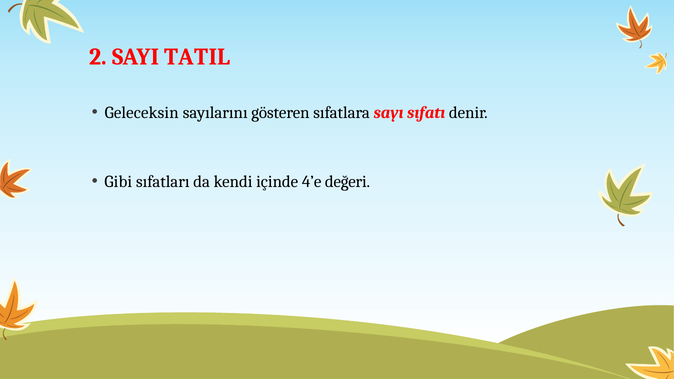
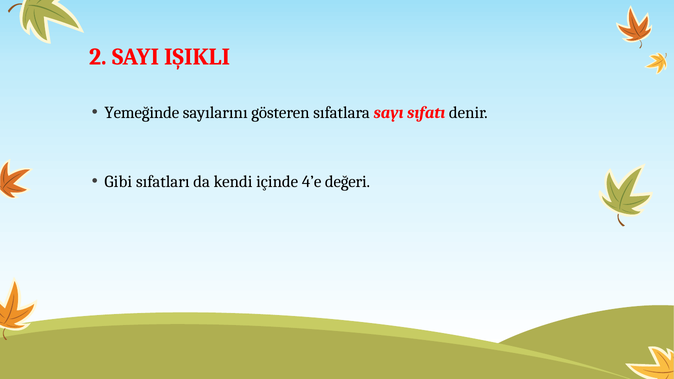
TATIL: TATIL -> IŞIKLI
Geleceksin: Geleceksin -> Yemeğinde
